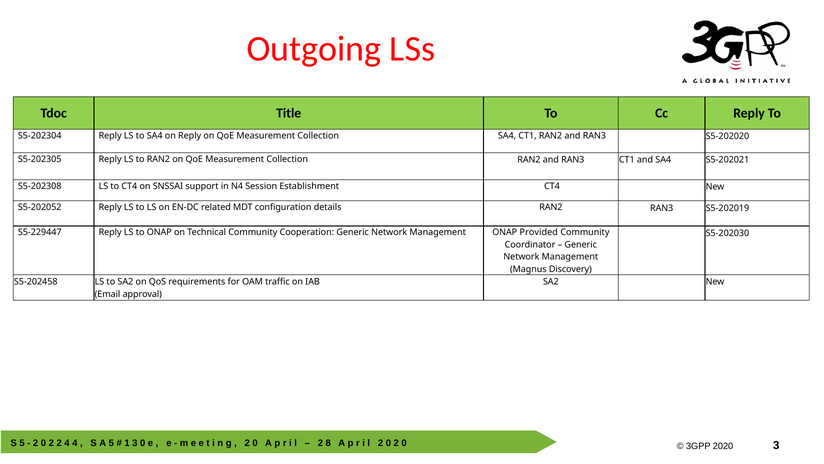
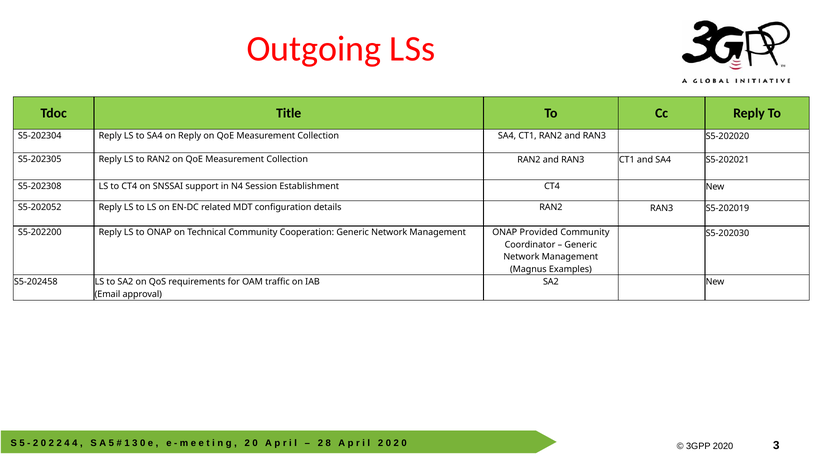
S5-229447: S5-229447 -> S5-202200
Discovery: Discovery -> Examples
